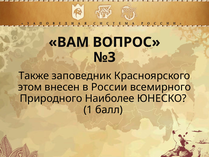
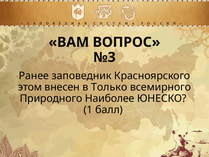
Также: Также -> Ранее
России: России -> Только
